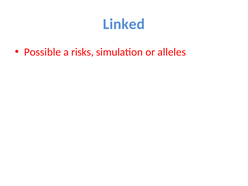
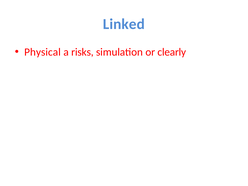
Possible: Possible -> Physical
alleles: alleles -> clearly
